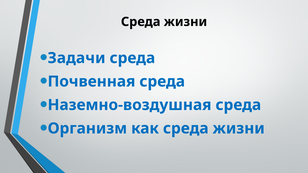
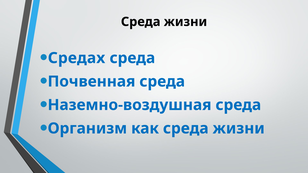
Задачи: Задачи -> Средах
